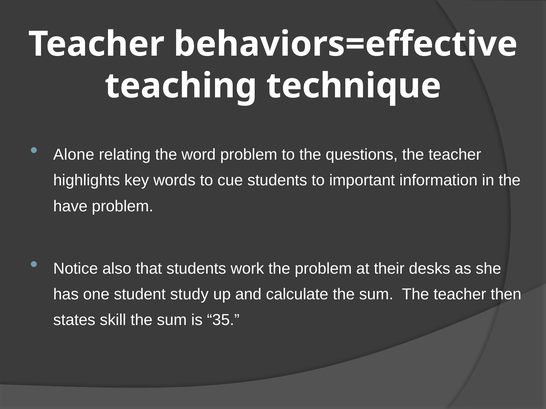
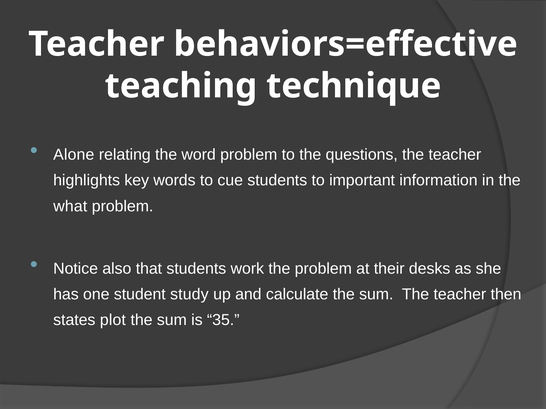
have: have -> what
skill: skill -> plot
